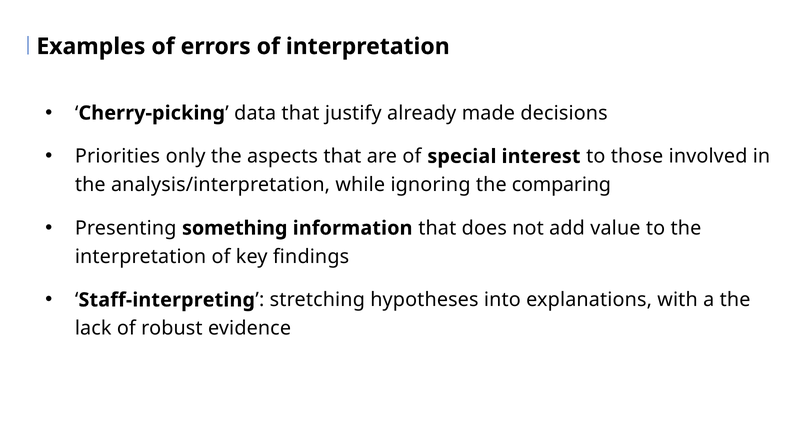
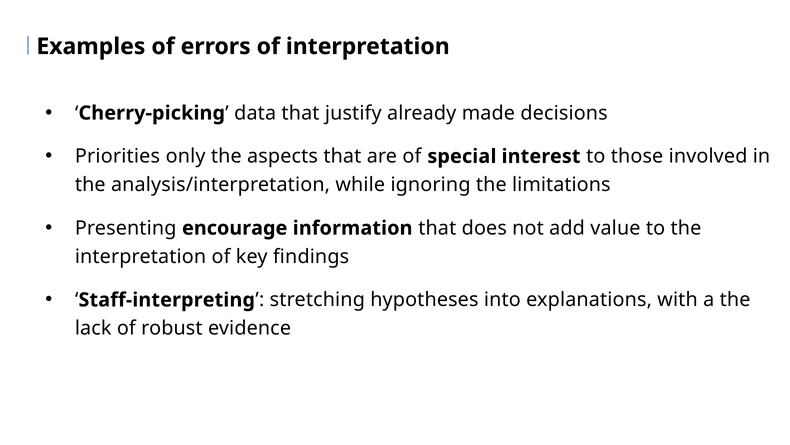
comparing: comparing -> limitations
something: something -> encourage
